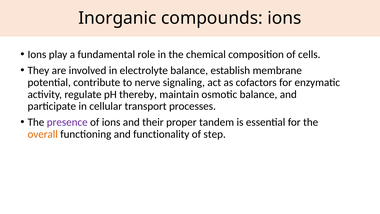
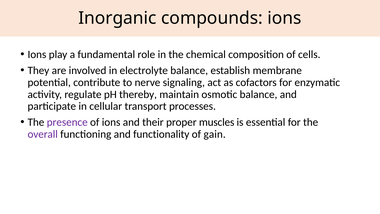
tandem: tandem -> muscles
overall colour: orange -> purple
step: step -> gain
